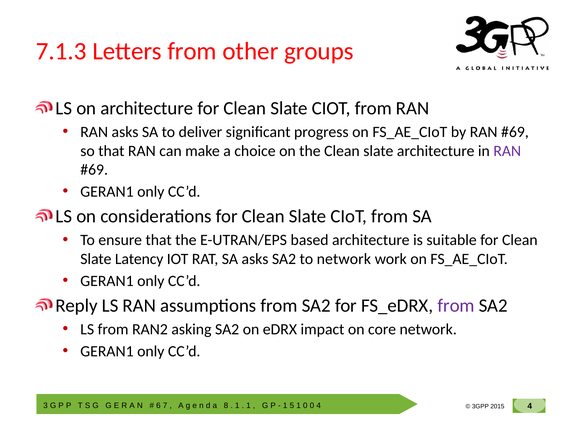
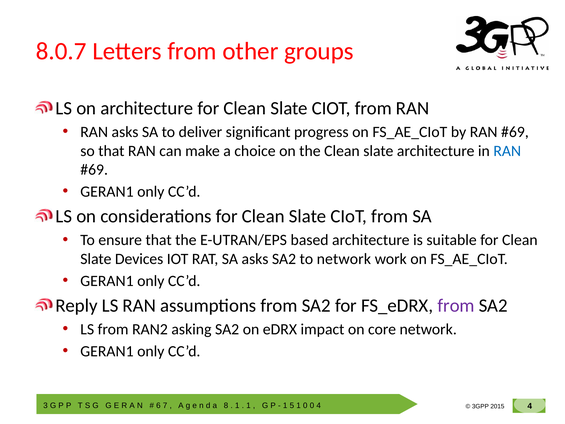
7.1.3: 7.1.3 -> 8.0.7
RAN at (507, 151) colour: purple -> blue
Latency: Latency -> Devices
